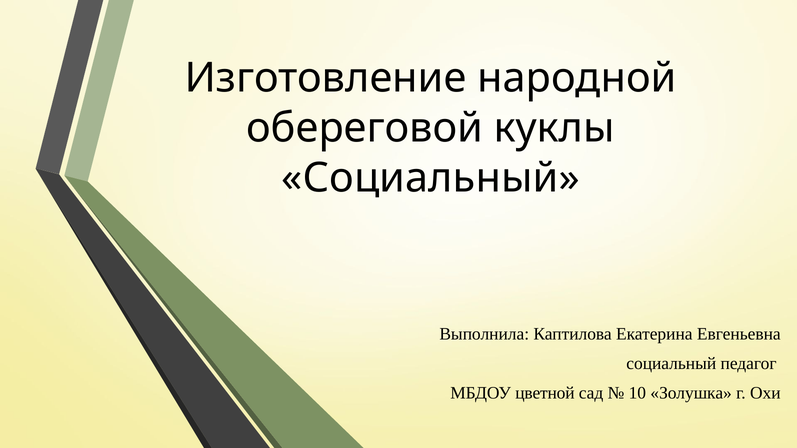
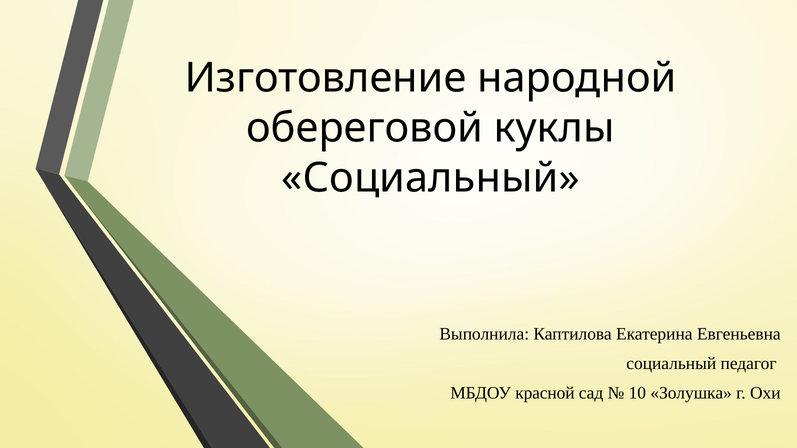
цветной: цветной -> красной
